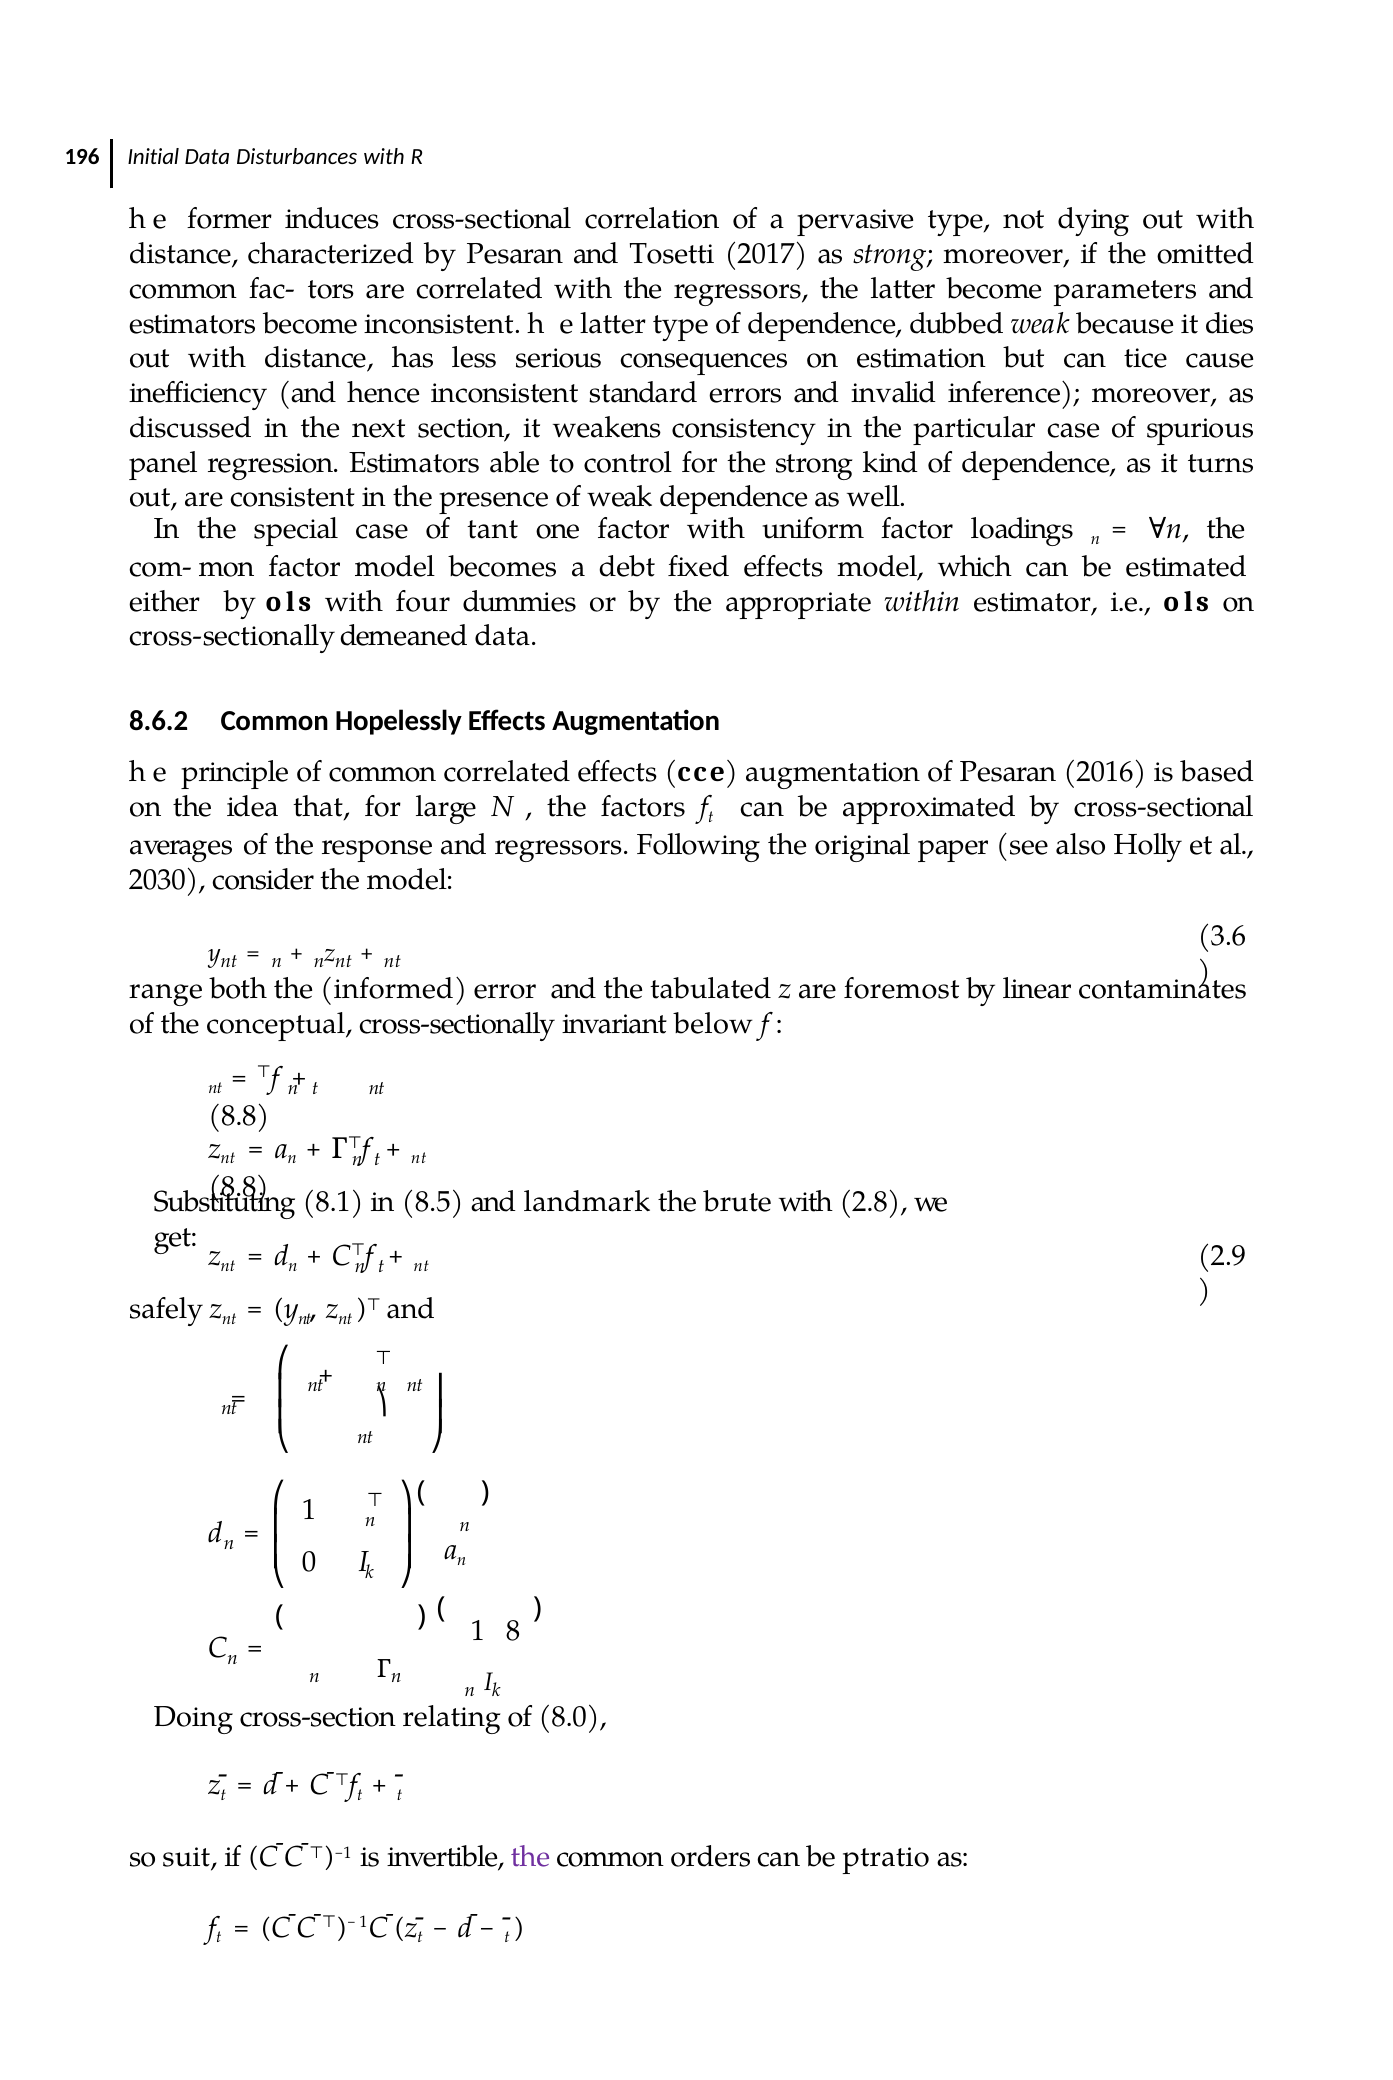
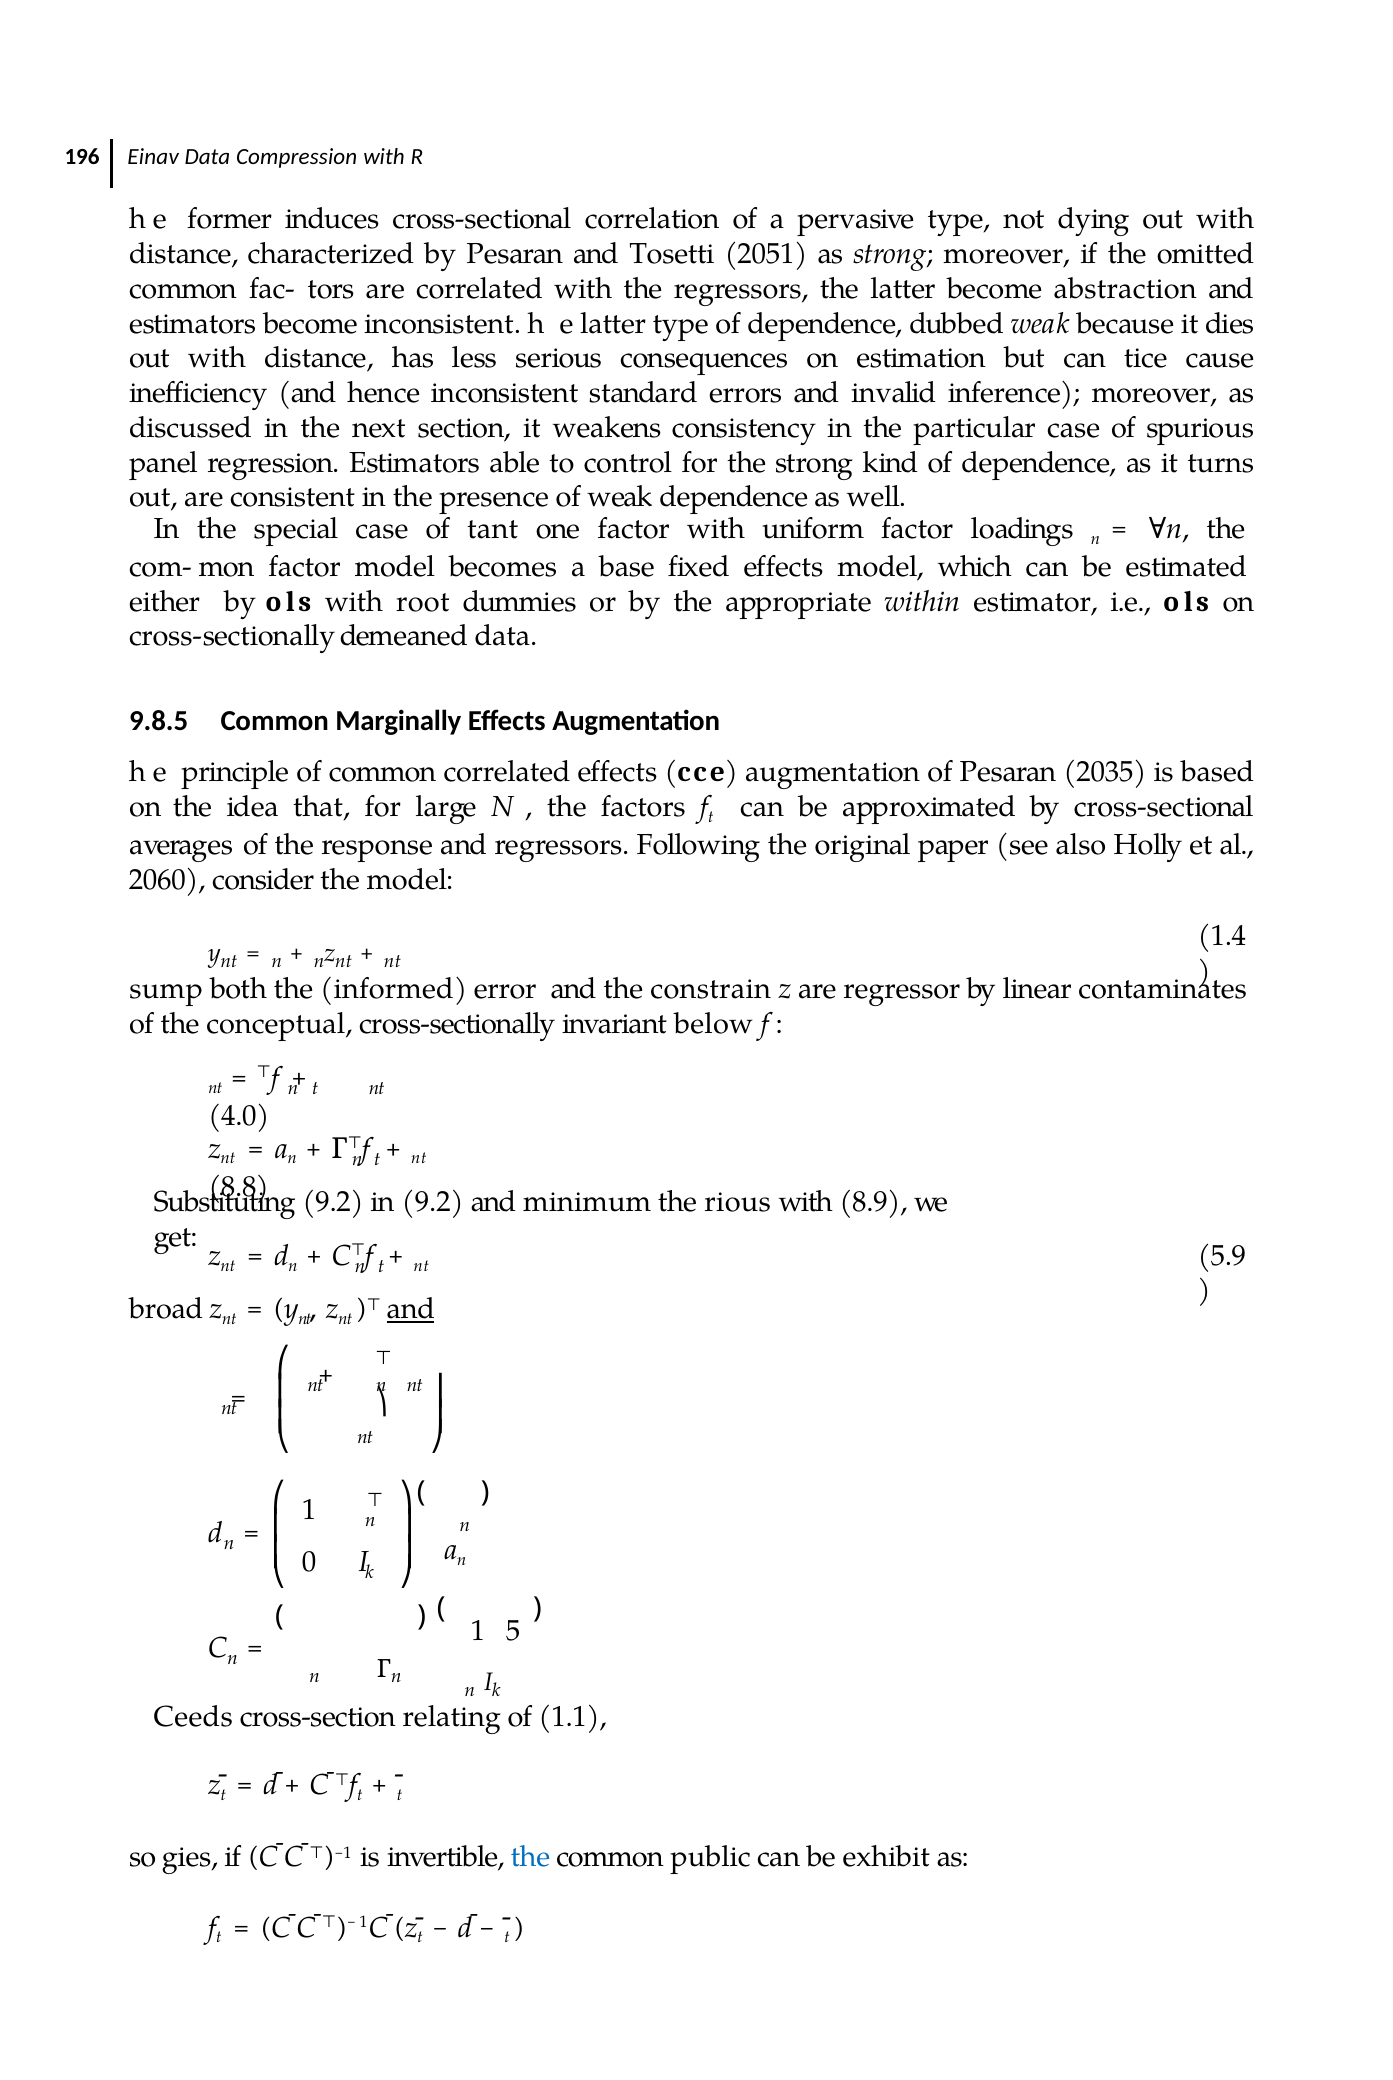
Initial: Initial -> Einav
Disturbances: Disturbances -> Compression
2017: 2017 -> 2051
parameters: parameters -> abstraction
debt: debt -> base
four: four -> root
8.6.2: 8.6.2 -> 9.8.5
Hopelessly: Hopelessly -> Marginally
2016: 2016 -> 2035
2030: 2030 -> 2060
3.6: 3.6 -> 1.4
range: range -> sump
tabulated: tabulated -> constrain
foremost: foremost -> regressor
8.8 at (239, 1116): 8.8 -> 4.0
8.1 at (333, 1202): 8.1 -> 9.2
in 8.5: 8.5 -> 9.2
landmark: landmark -> minimum
brute: brute -> rious
2.8: 2.8 -> 8.9
2.9: 2.9 -> 5.9
safely: safely -> broad
and at (411, 1310) underline: none -> present
8: 8 -> 5
Doing: Doing -> Ceeds
8.0: 8.0 -> 1.1
suit: suit -> gies
the at (530, 1857) colour: purple -> blue
orders: orders -> public
ptratio: ptratio -> exhibit
